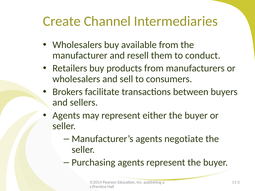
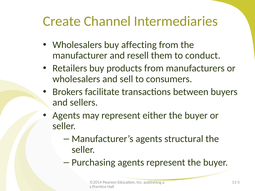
available: available -> affecting
negotiate: negotiate -> structural
